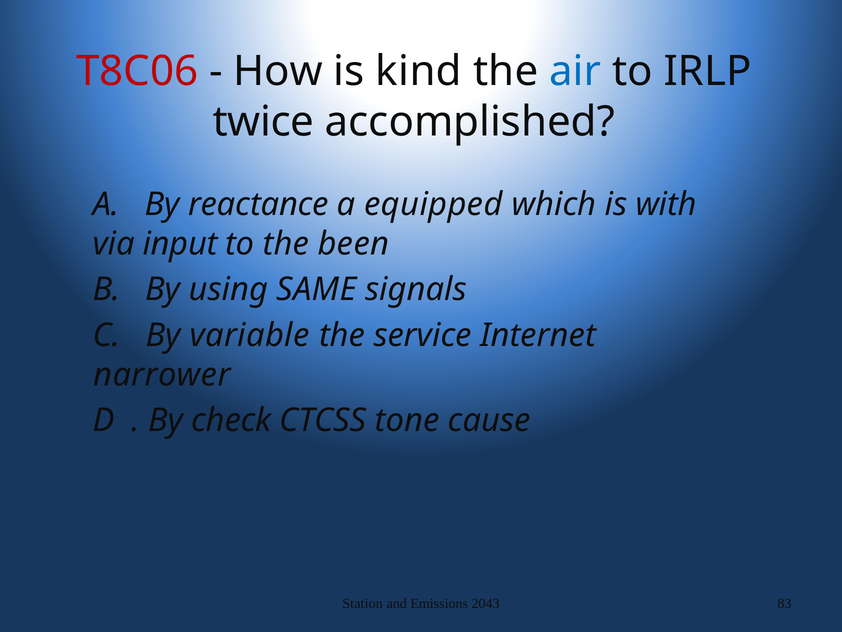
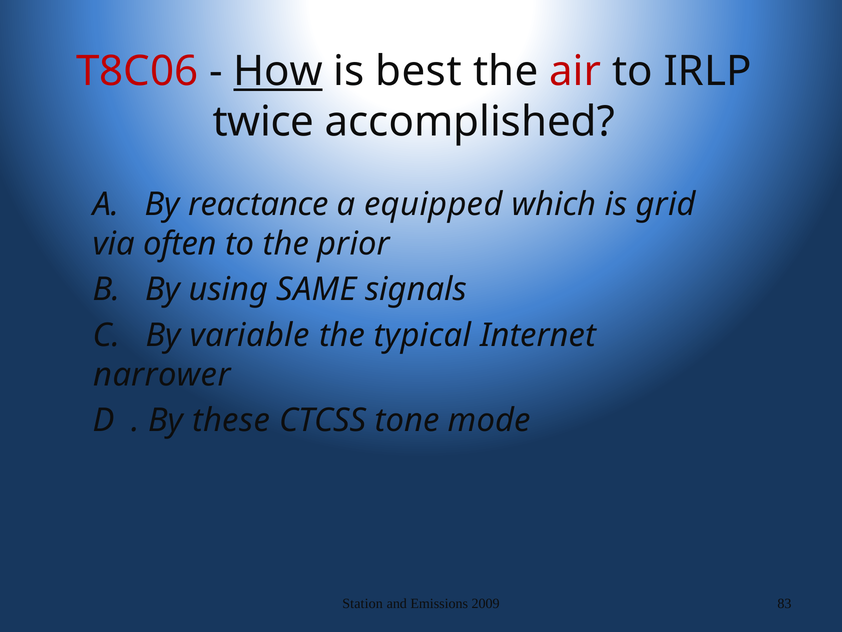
How underline: none -> present
kind: kind -> best
air colour: blue -> red
with: with -> grid
input: input -> often
been: been -> prior
service: service -> typical
check: check -> these
cause: cause -> mode
2043: 2043 -> 2009
